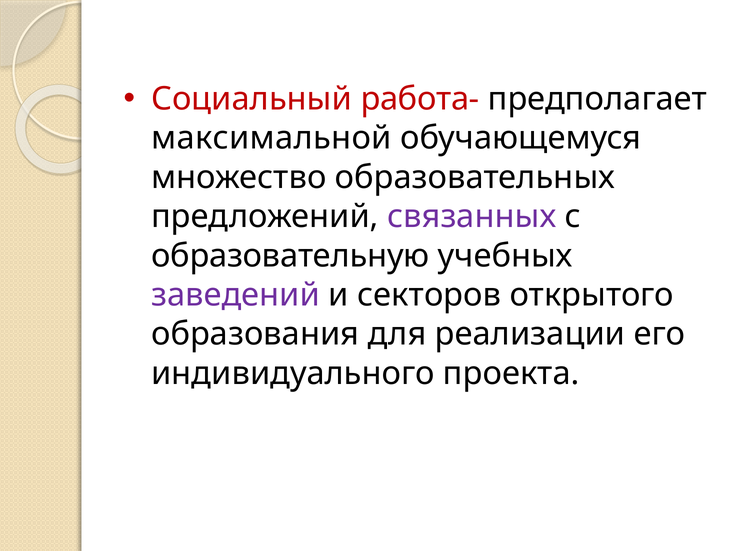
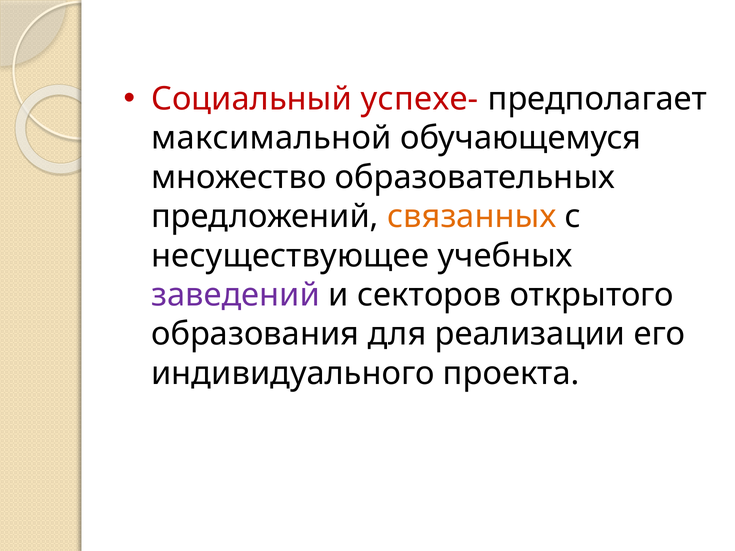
работа-: работа- -> успехе-
связанных colour: purple -> orange
образовательную: образовательную -> несуществующее
